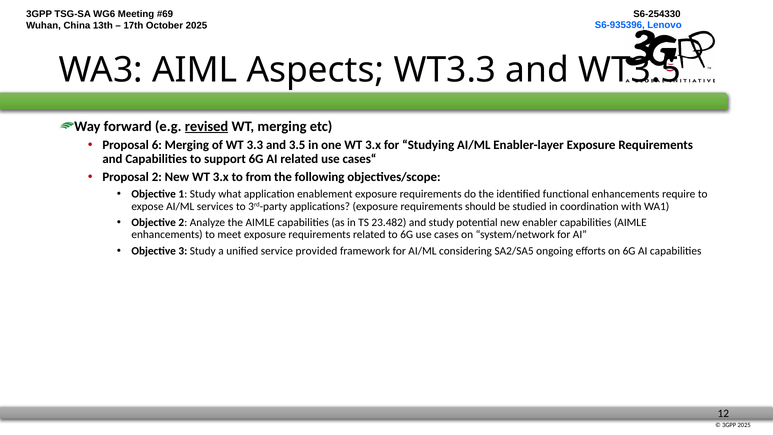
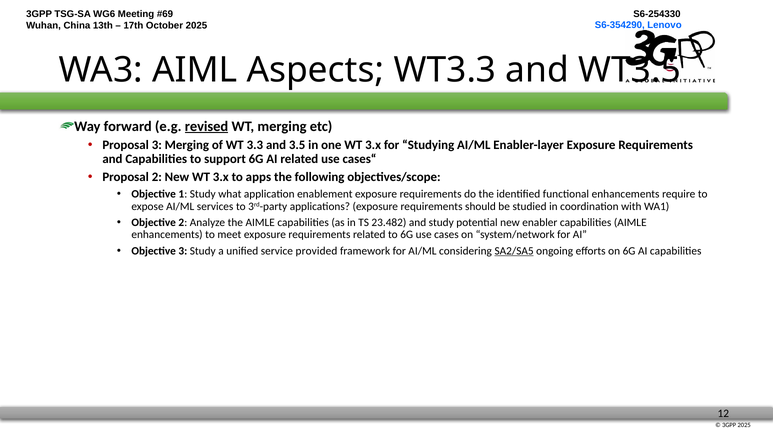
S6-935396: S6-935396 -> S6-354290
Proposal 6: 6 -> 3
from: from -> apps
SA2/SA5 underline: none -> present
